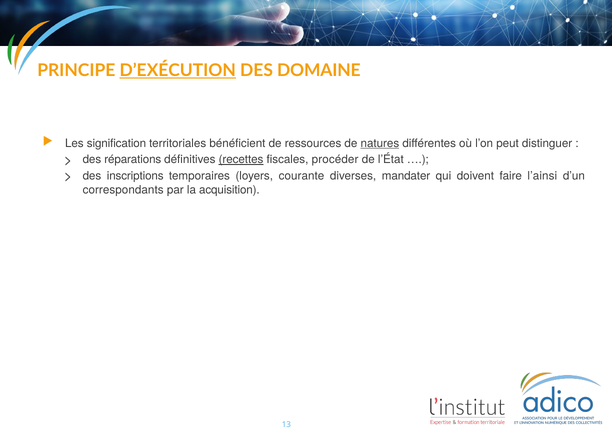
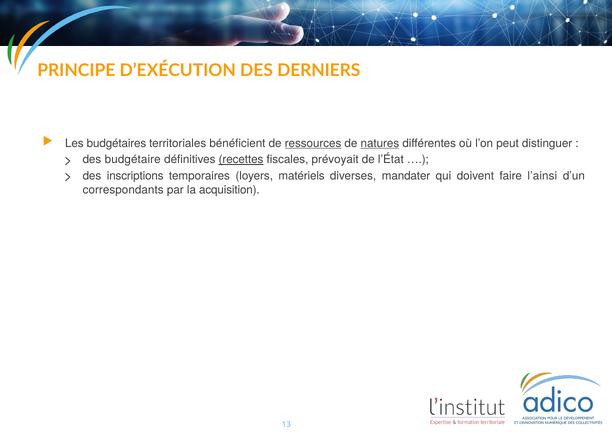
D’EXÉCUTION underline: present -> none
DOMAINE: DOMAINE -> DERNIERS
signification: signification -> budgétaires
ressources underline: none -> present
réparations: réparations -> budgétaire
procéder: procéder -> prévoyait
courante: courante -> matériels
